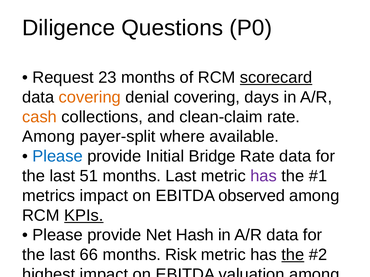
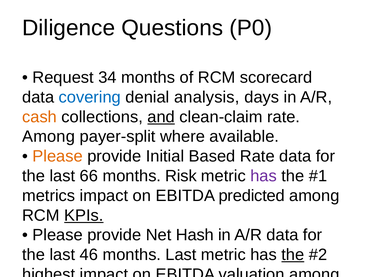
23: 23 -> 34
scorecard underline: present -> none
covering at (90, 97) colour: orange -> blue
denial covering: covering -> analysis
and underline: none -> present
Please at (58, 157) colour: blue -> orange
Bridge: Bridge -> Based
51: 51 -> 66
months Last: Last -> Risk
observed: observed -> predicted
66: 66 -> 46
months Risk: Risk -> Last
